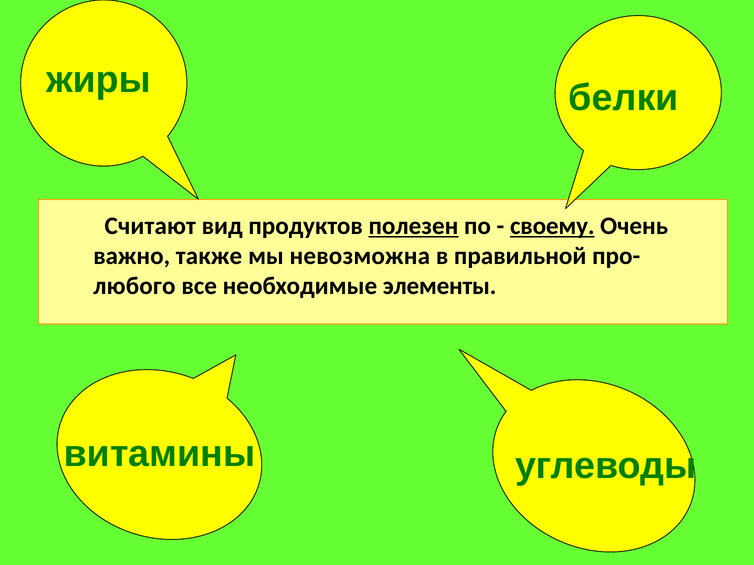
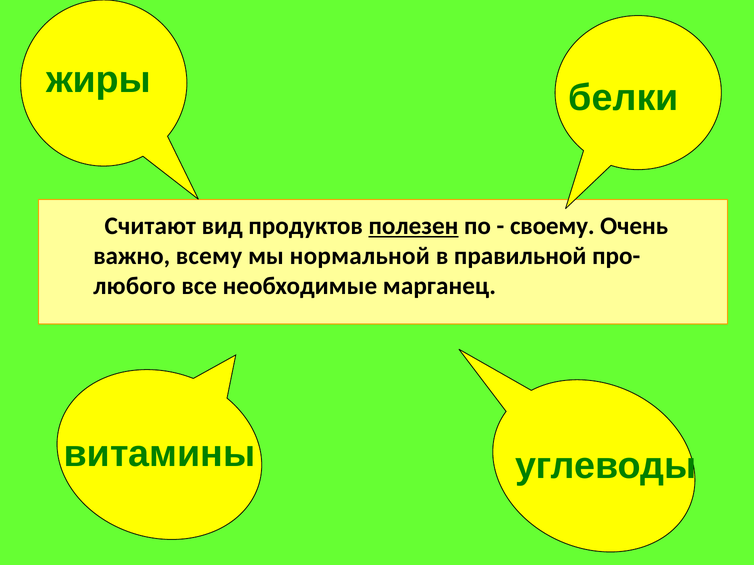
своему underline: present -> none
также: также -> всему
невозможна: невозможна -> нормальной
элементы: элементы -> марганец
